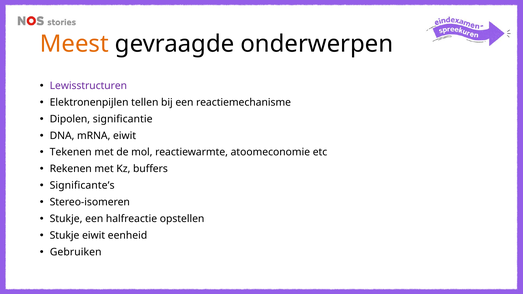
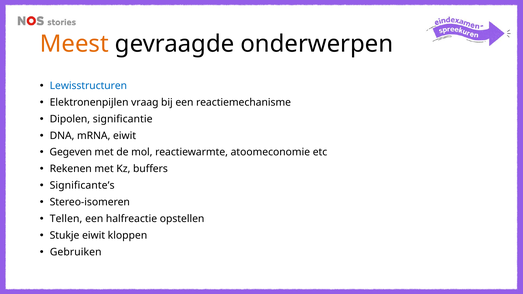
Lewisstructuren colour: purple -> blue
tellen: tellen -> vraag
Tekenen: Tekenen -> Gegeven
Stukje at (66, 219): Stukje -> Tellen
eenheid: eenheid -> kloppen
